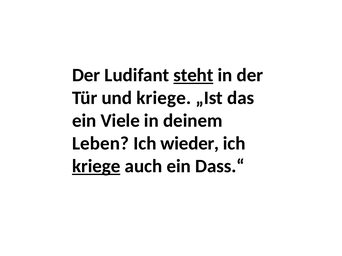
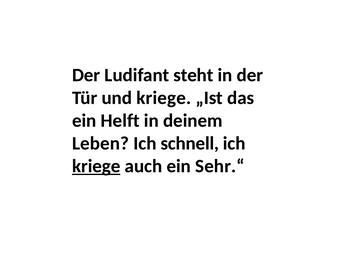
steht underline: present -> none
Viele: Viele -> Helft
wieder: wieder -> schnell
Dass.“: Dass.“ -> Sehr.“
